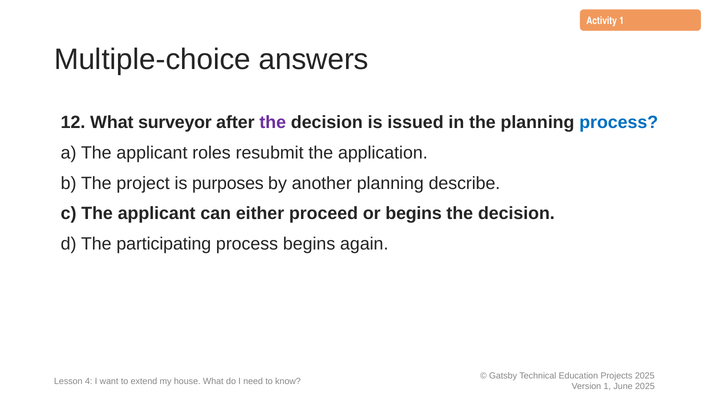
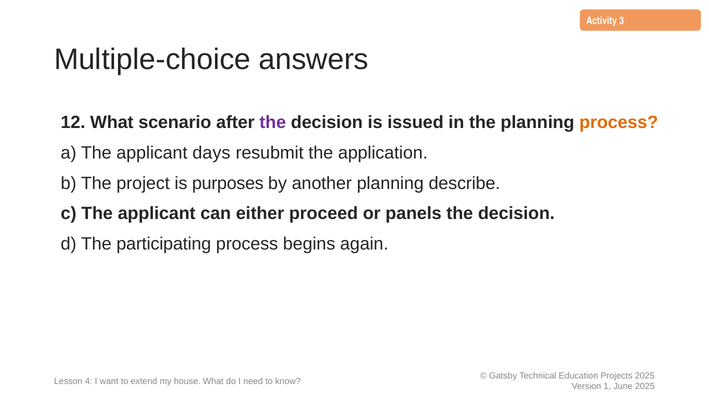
Activity 1: 1 -> 3
surveyor: surveyor -> scenario
process at (619, 122) colour: blue -> orange
roles: roles -> days
or begins: begins -> panels
